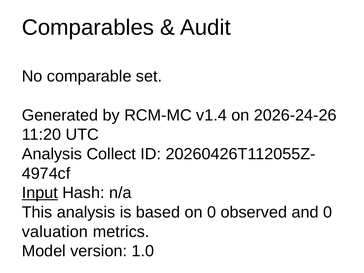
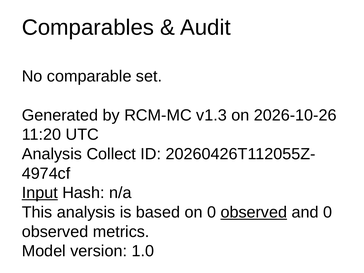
v1.4: v1.4 -> v1.3
2026-24-26: 2026-24-26 -> 2026-10-26
observed at (254, 212) underline: none -> present
valuation at (55, 232): valuation -> observed
